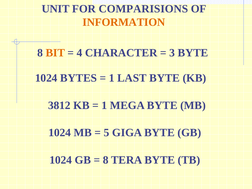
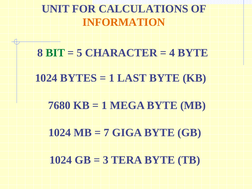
COMPARISIONS: COMPARISIONS -> CALCULATIONS
BIT colour: orange -> green
4: 4 -> 5
3: 3 -> 4
3812: 3812 -> 7680
5: 5 -> 7
8 at (106, 160): 8 -> 3
